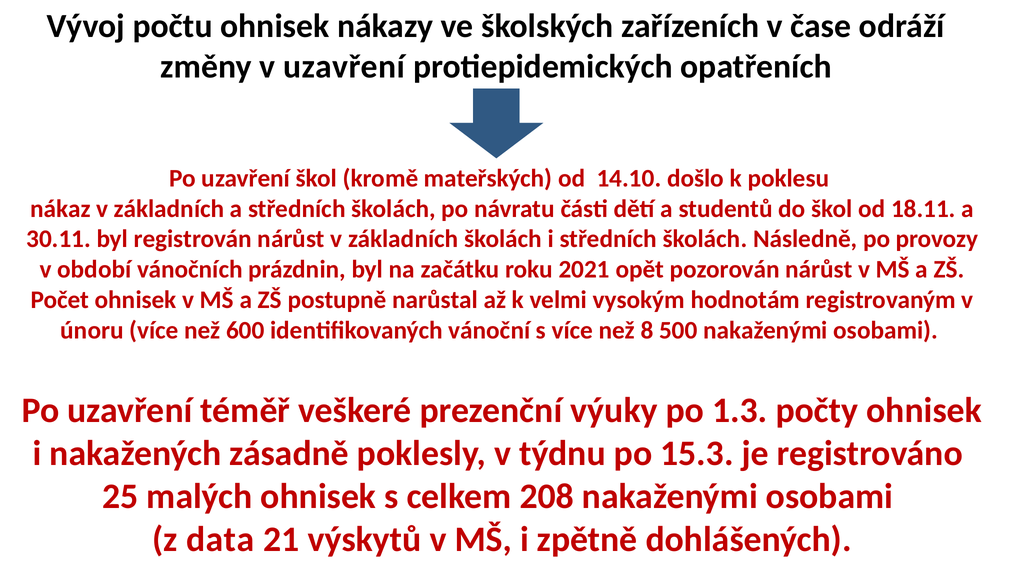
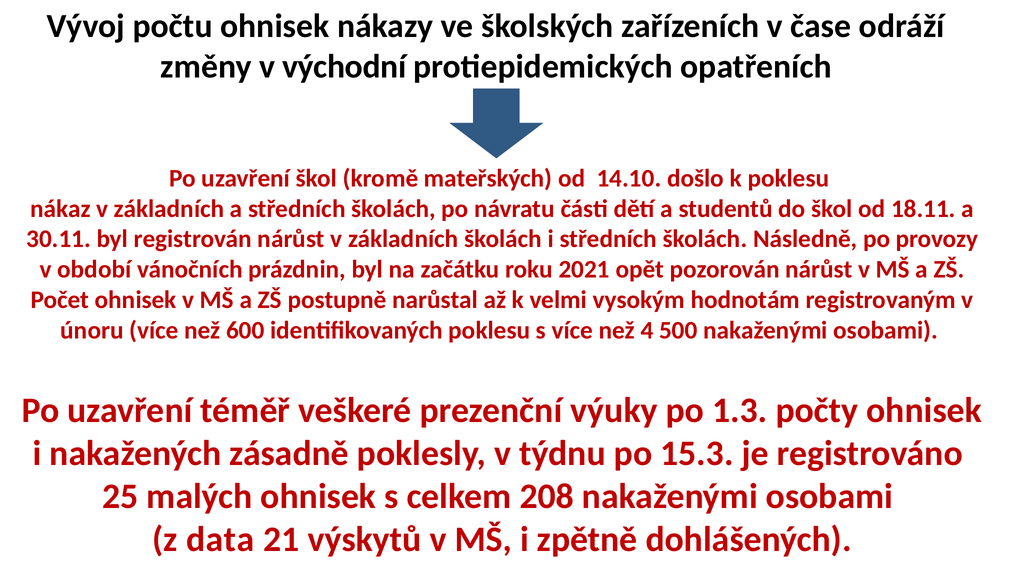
v uzavření: uzavření -> východní
identifikovaných vánoční: vánoční -> poklesu
8: 8 -> 4
